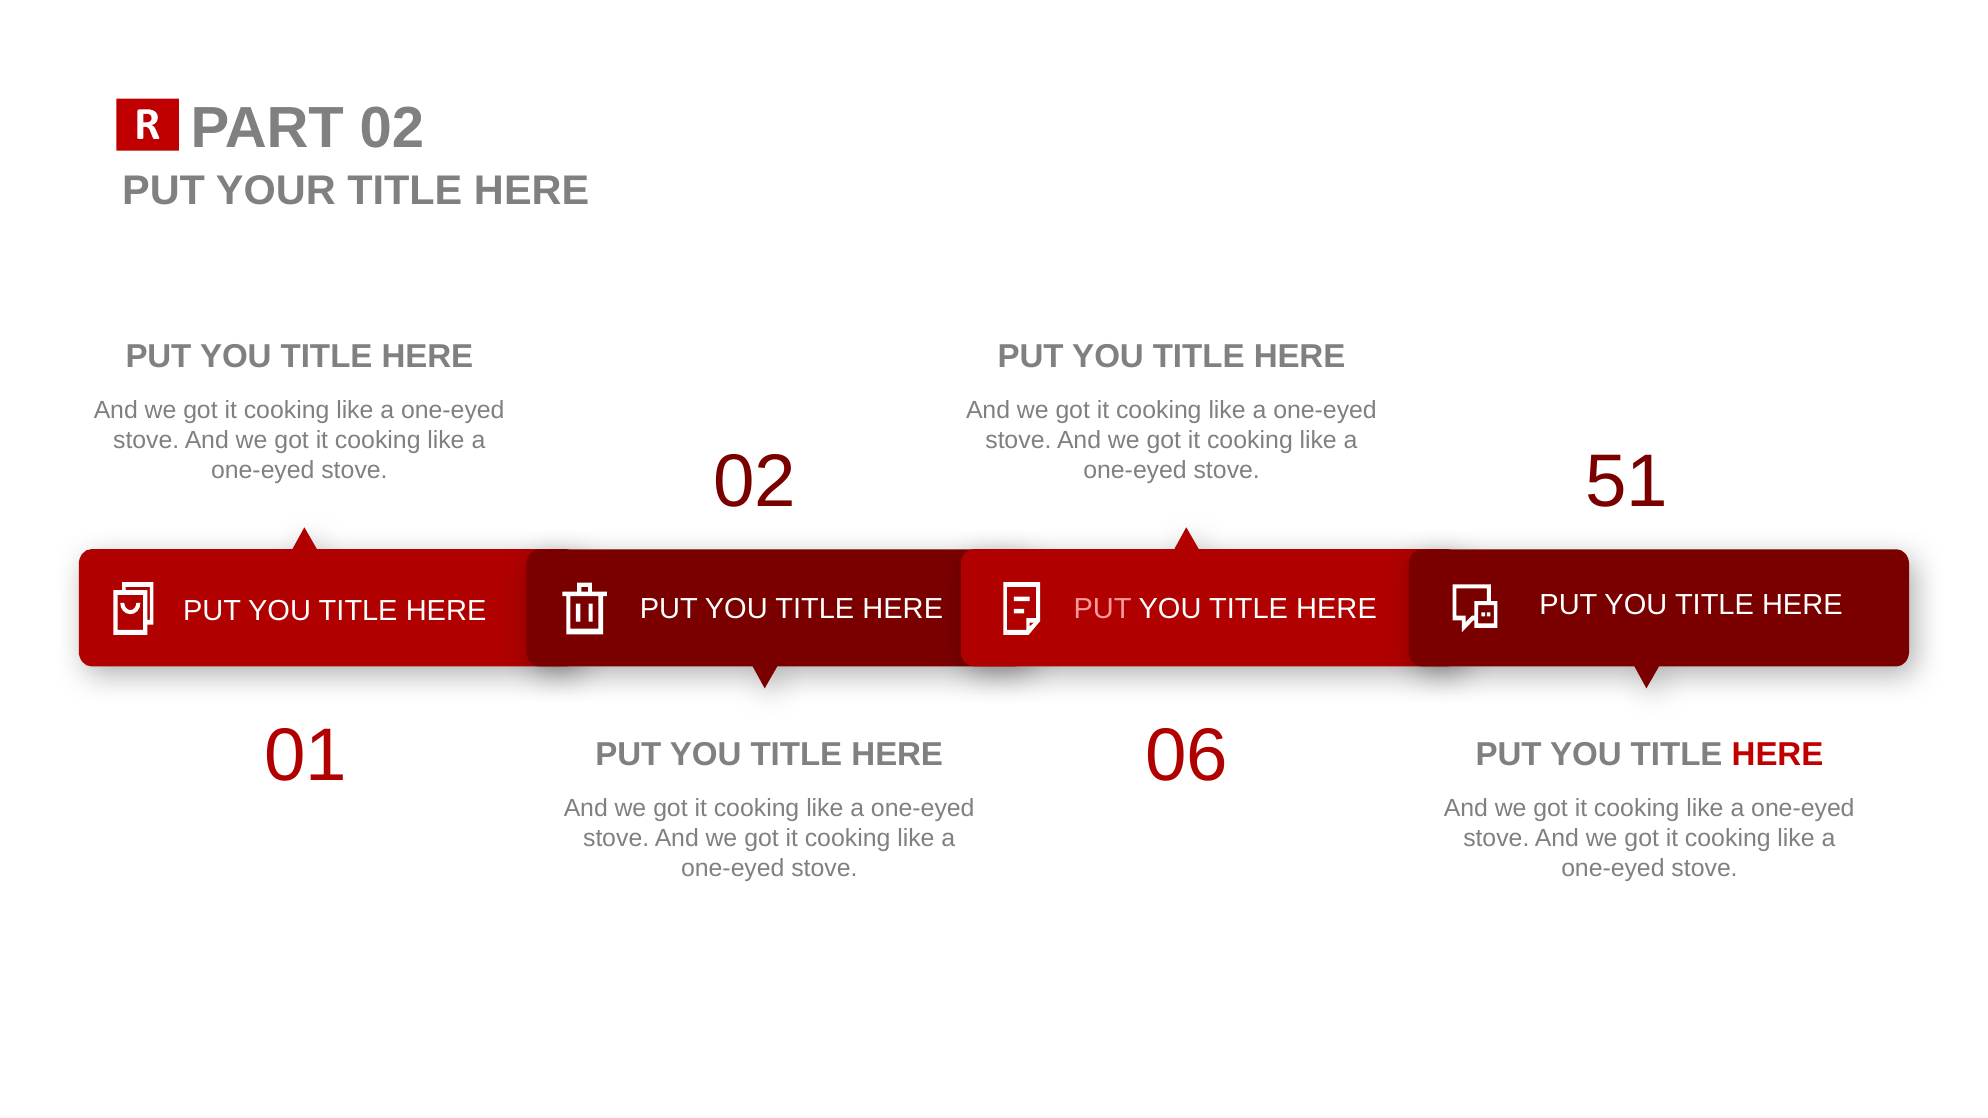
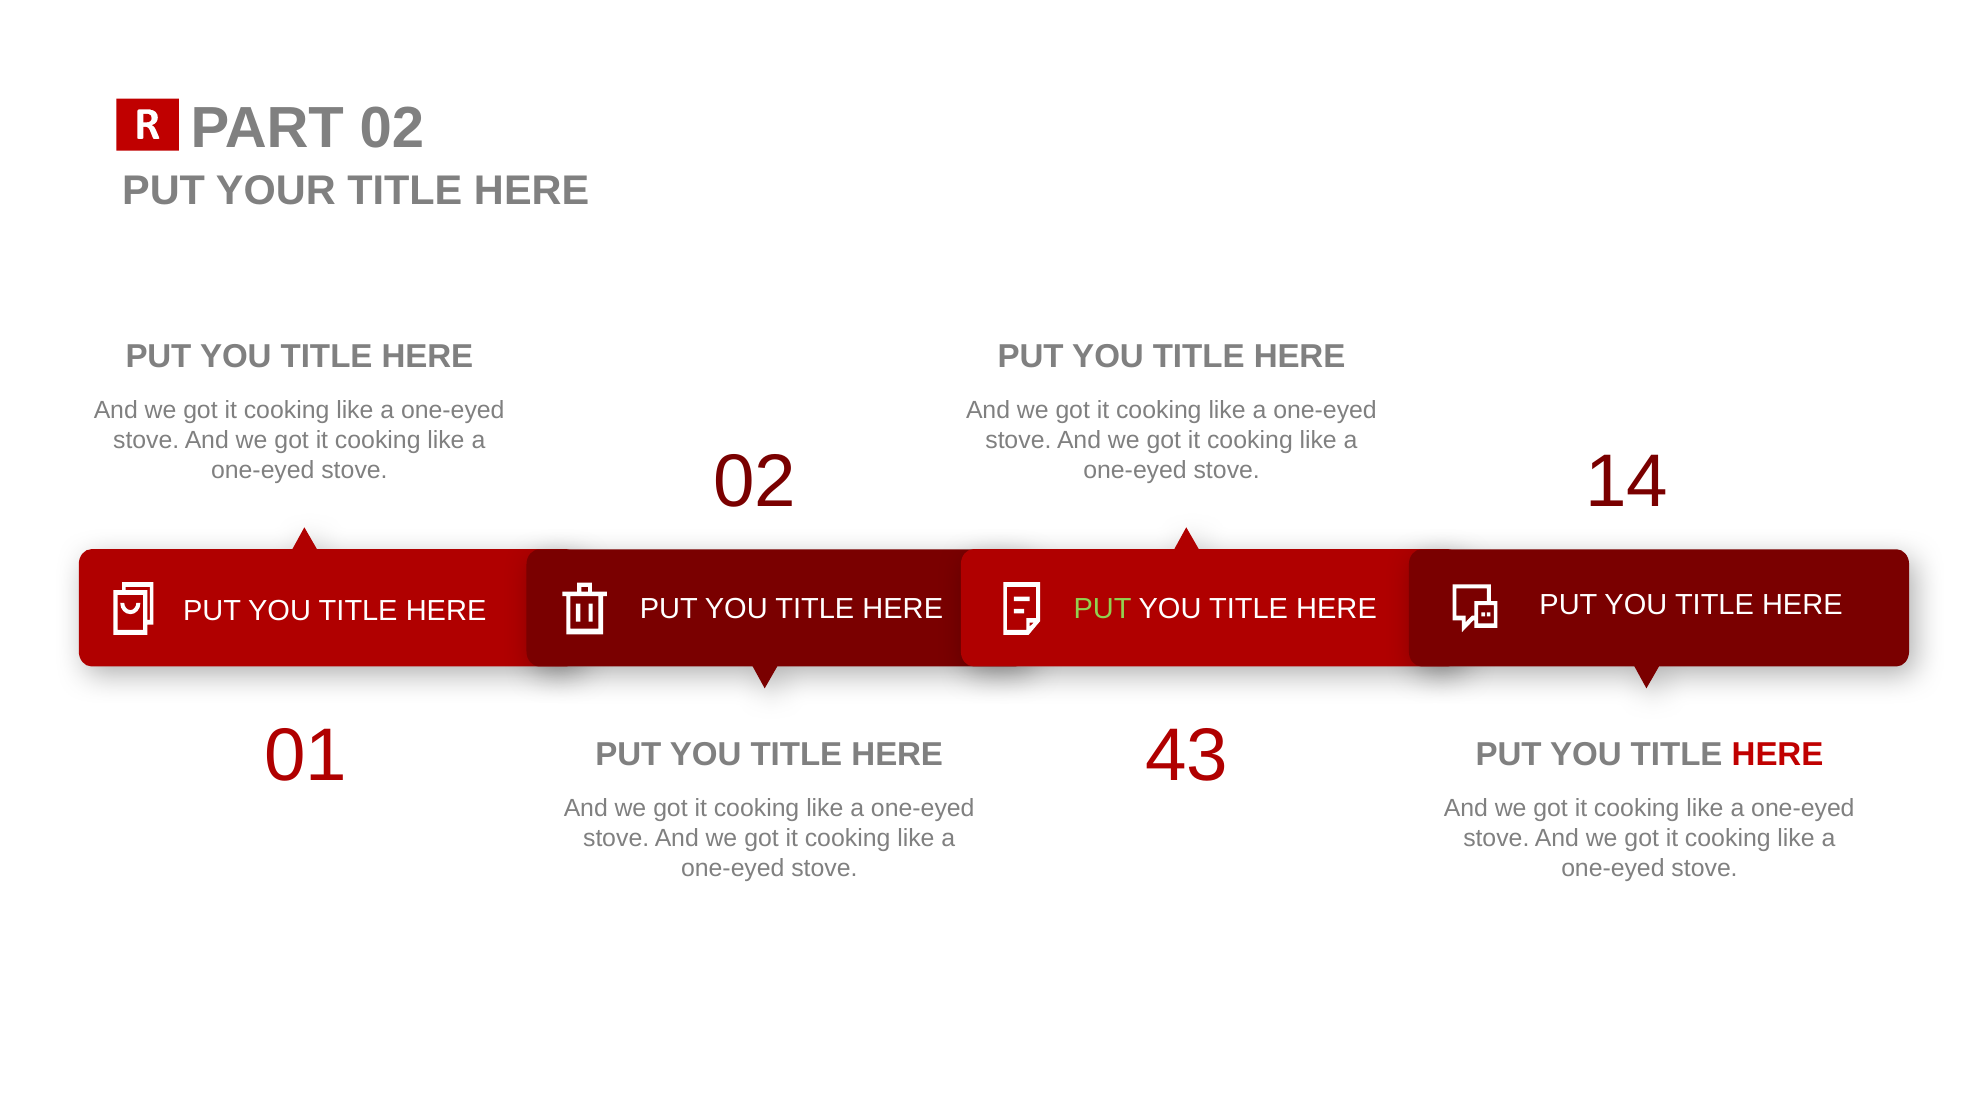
51: 51 -> 14
PUT at (1103, 609) colour: pink -> light green
06: 06 -> 43
